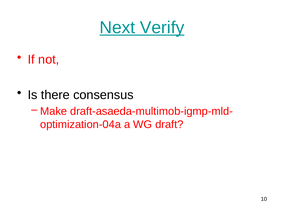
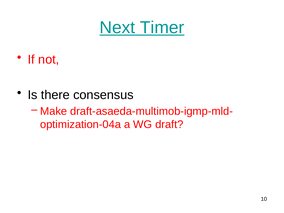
Verify: Verify -> Timer
